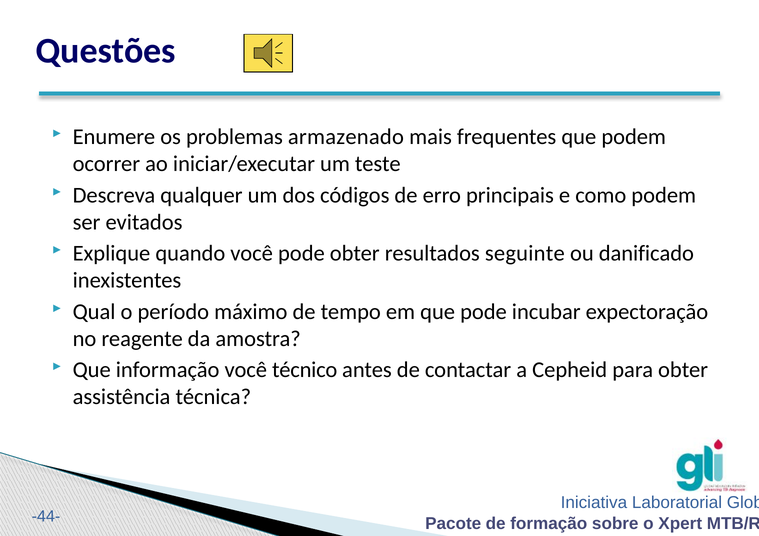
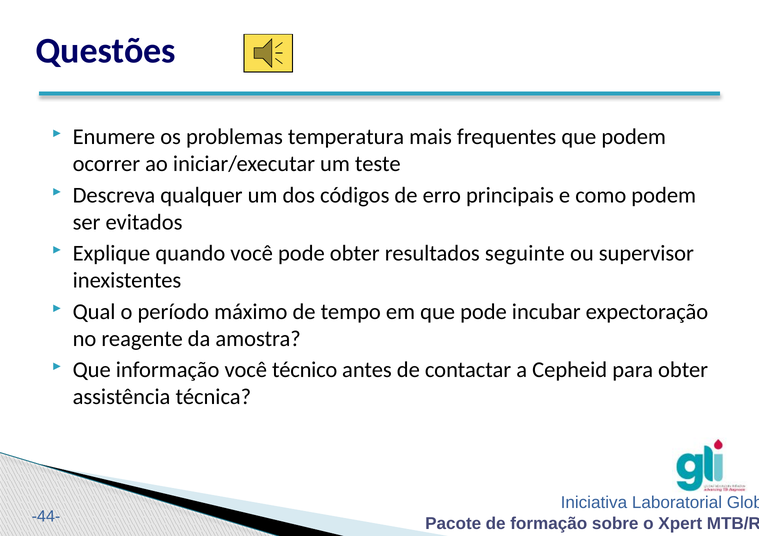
armazenado: armazenado -> temperatura
danificado: danificado -> supervisor
